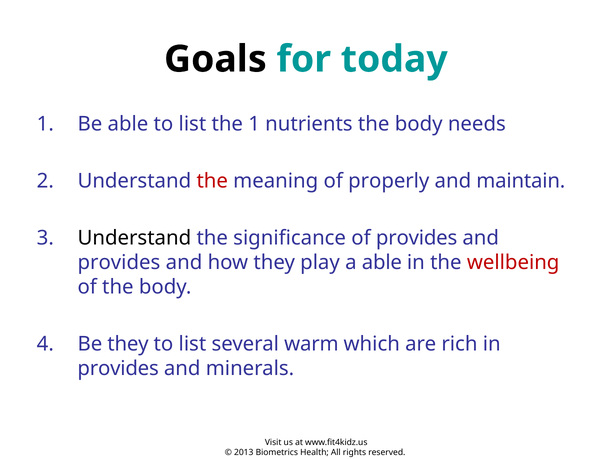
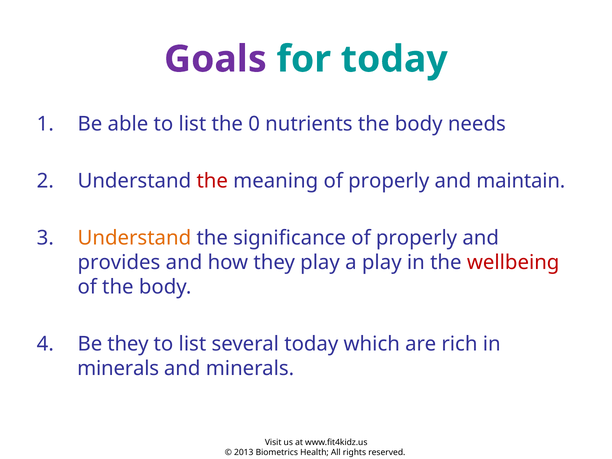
Goals colour: black -> purple
the 1: 1 -> 0
Understand at (134, 238) colour: black -> orange
significance of provides: provides -> properly
a able: able -> play
several warm: warm -> today
provides at (118, 369): provides -> minerals
